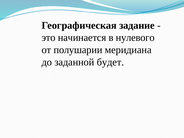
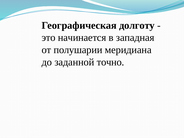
задание: задание -> долготу
нулевого: нулевого -> западная
будет: будет -> точно
